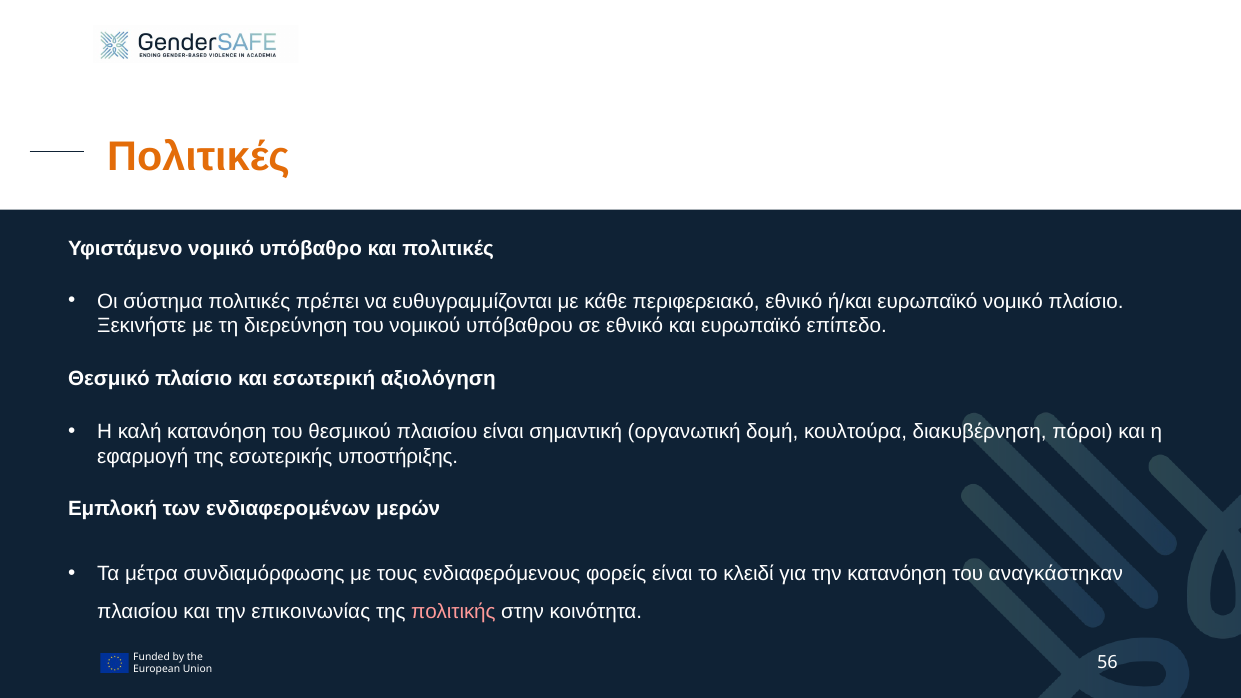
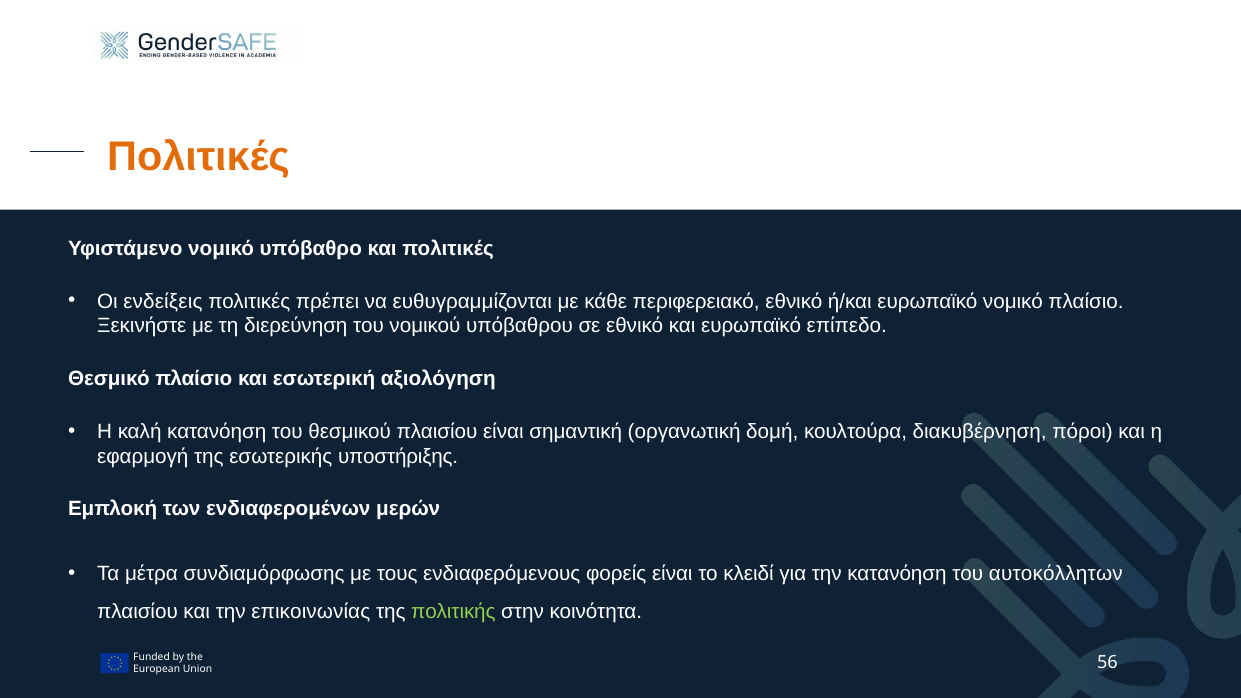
σύστημα: σύστημα -> ενδείξεις
αναγκάστηκαν: αναγκάστηκαν -> αυτοκόλλητων
πολιτικής colour: pink -> light green
